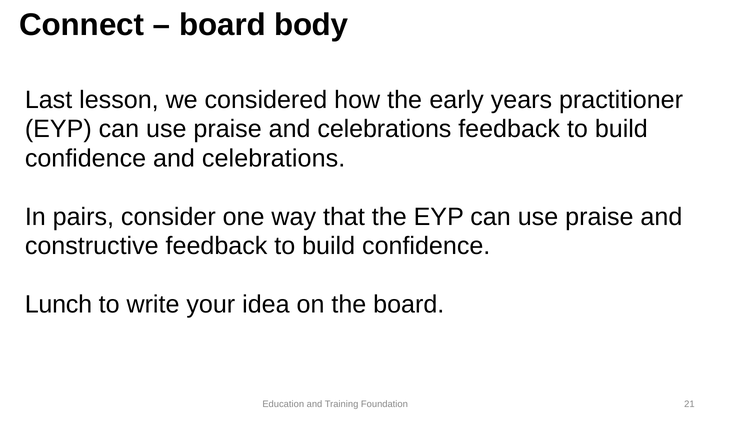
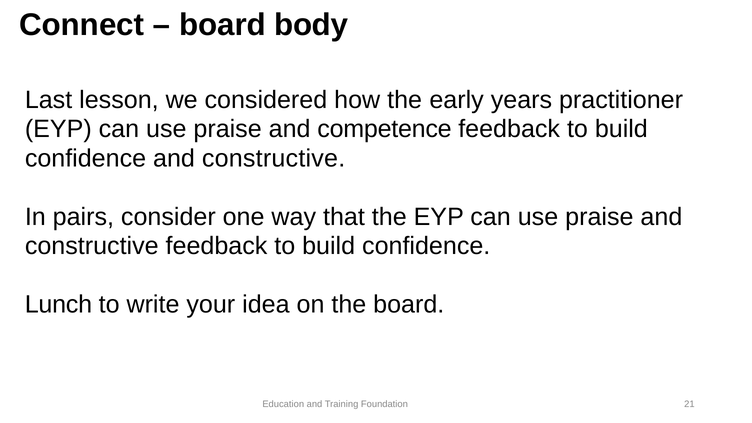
praise and celebrations: celebrations -> competence
confidence and celebrations: celebrations -> constructive
